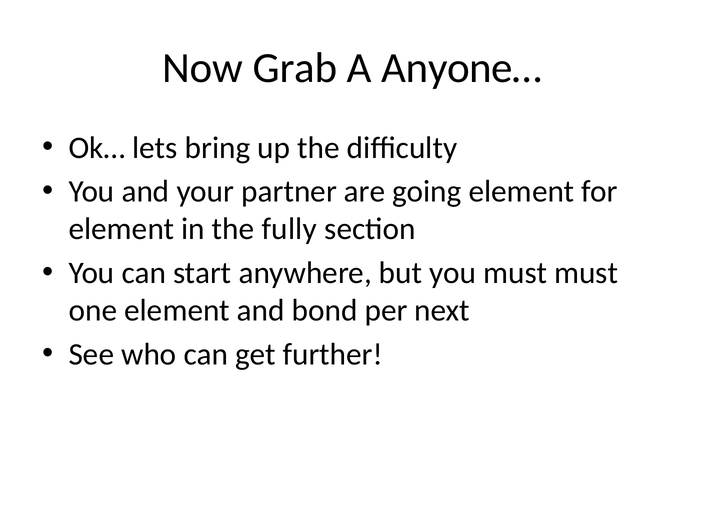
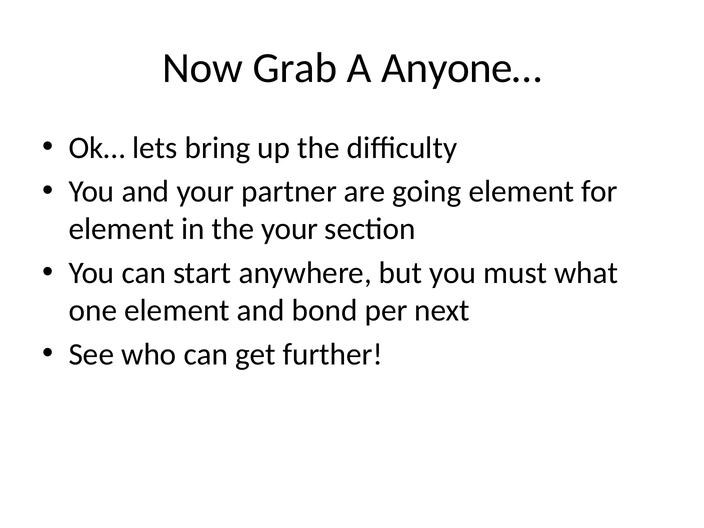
the fully: fully -> your
must must: must -> what
